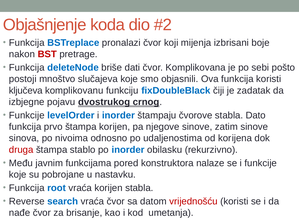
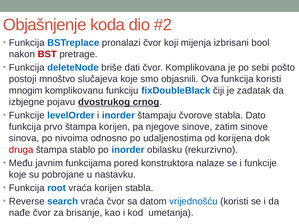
boje: boje -> bool
ključeva: ključeva -> mnogim
vrijednošću colour: red -> blue
